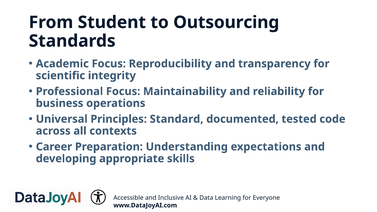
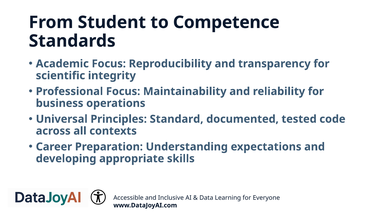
Outsourcing: Outsourcing -> Competence
